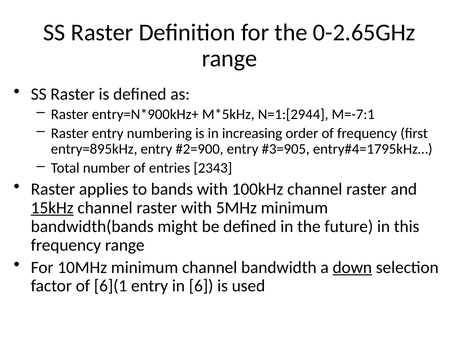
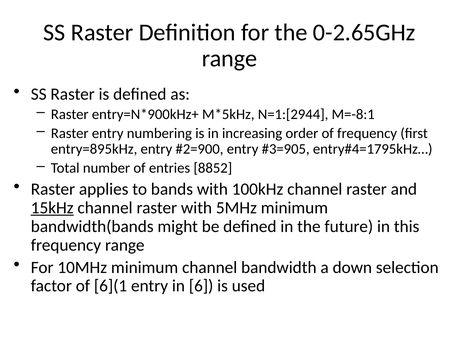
M=-7:1: M=-7:1 -> M=-8:1
2343: 2343 -> 8852
down underline: present -> none
